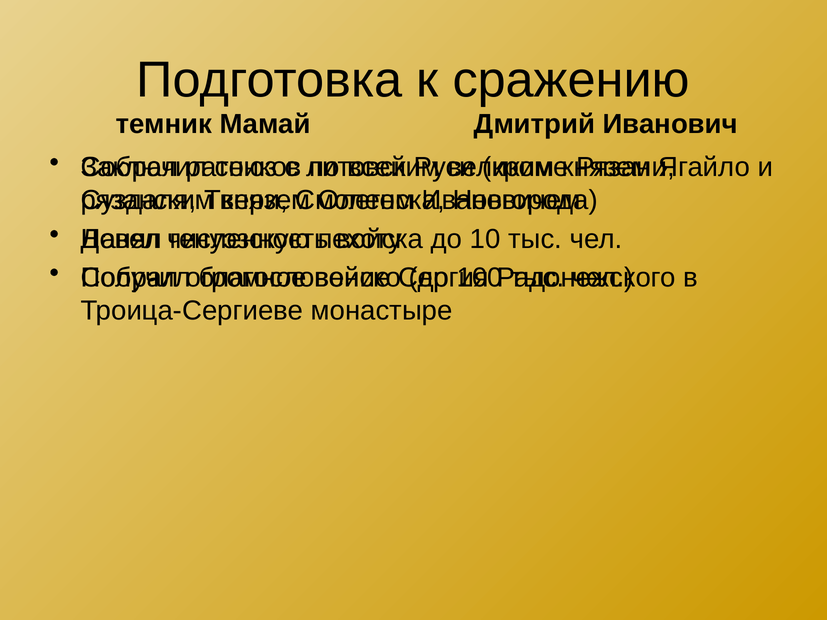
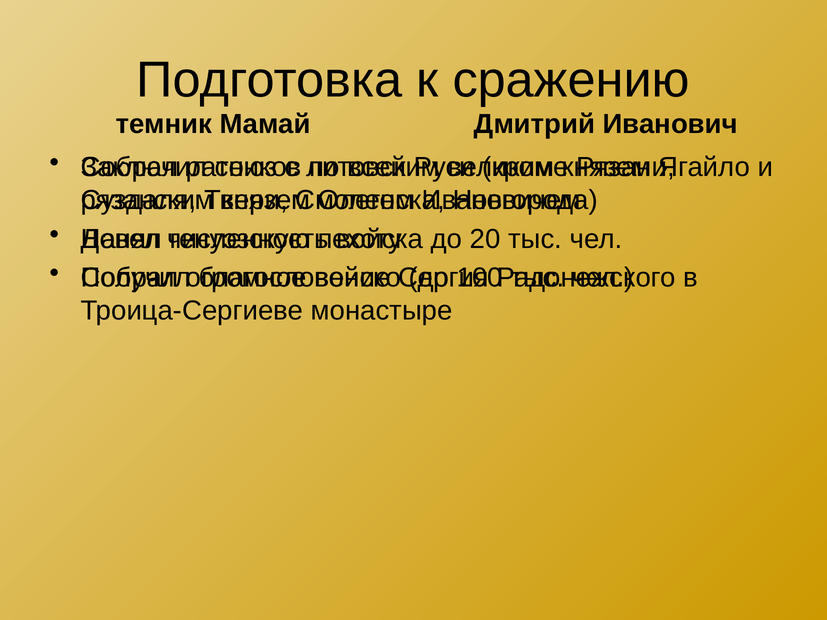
10: 10 -> 20
